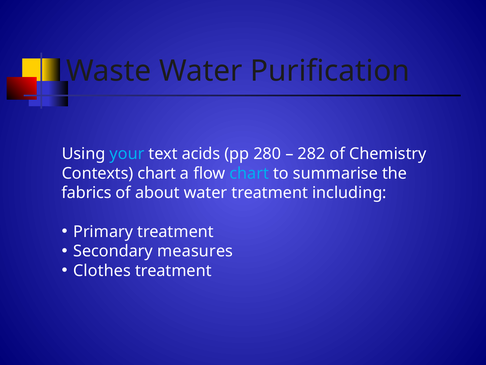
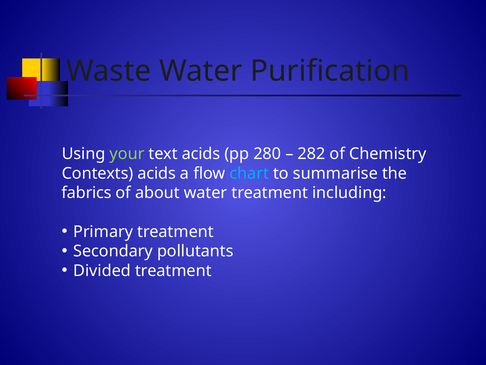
your colour: light blue -> light green
Contexts chart: chart -> acids
measures: measures -> pollutants
Clothes: Clothes -> Divided
